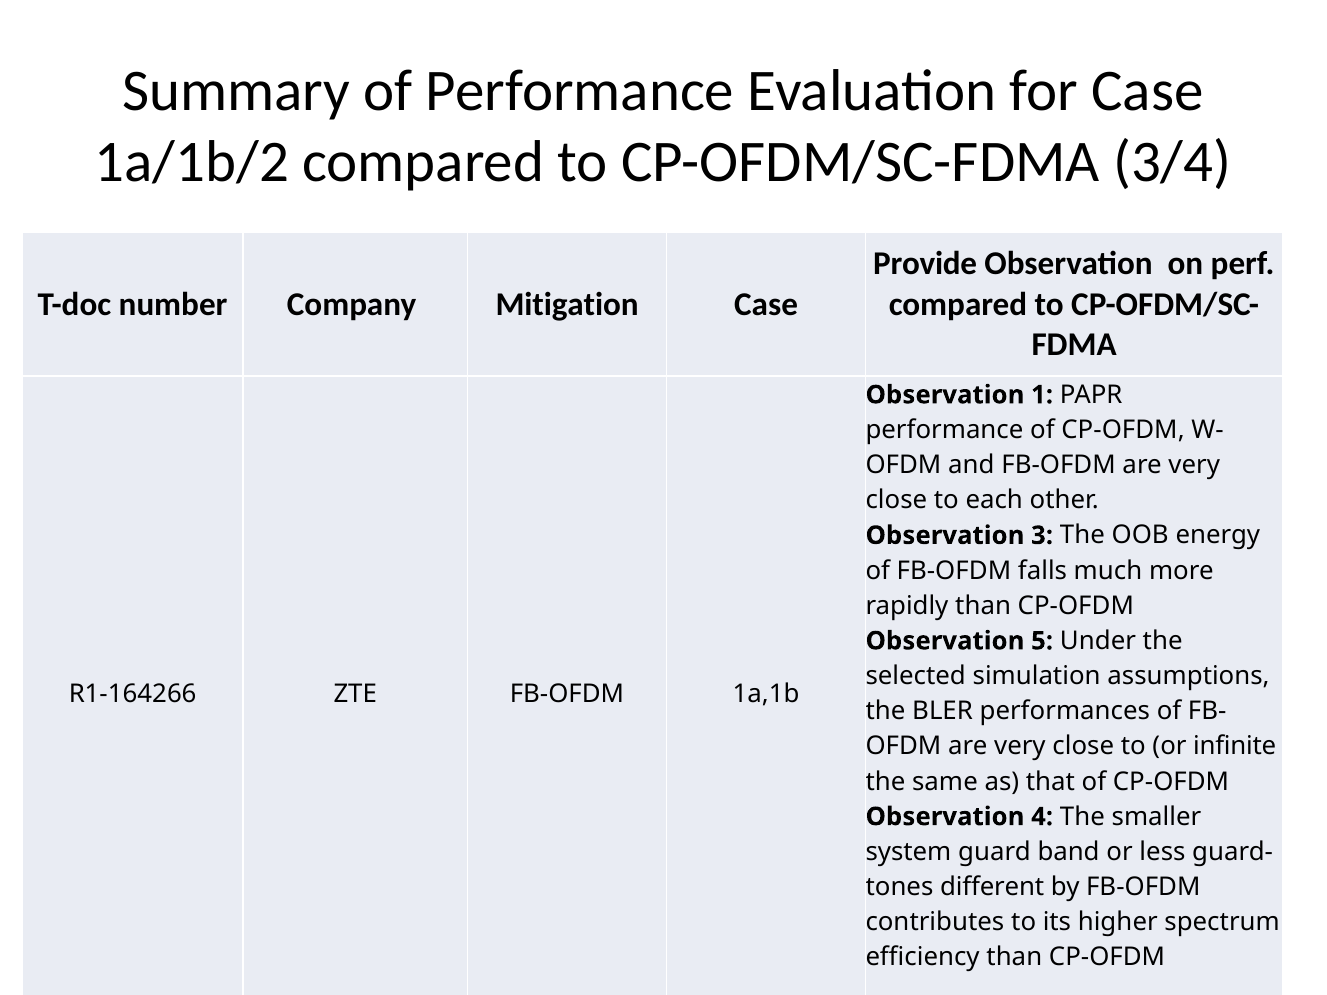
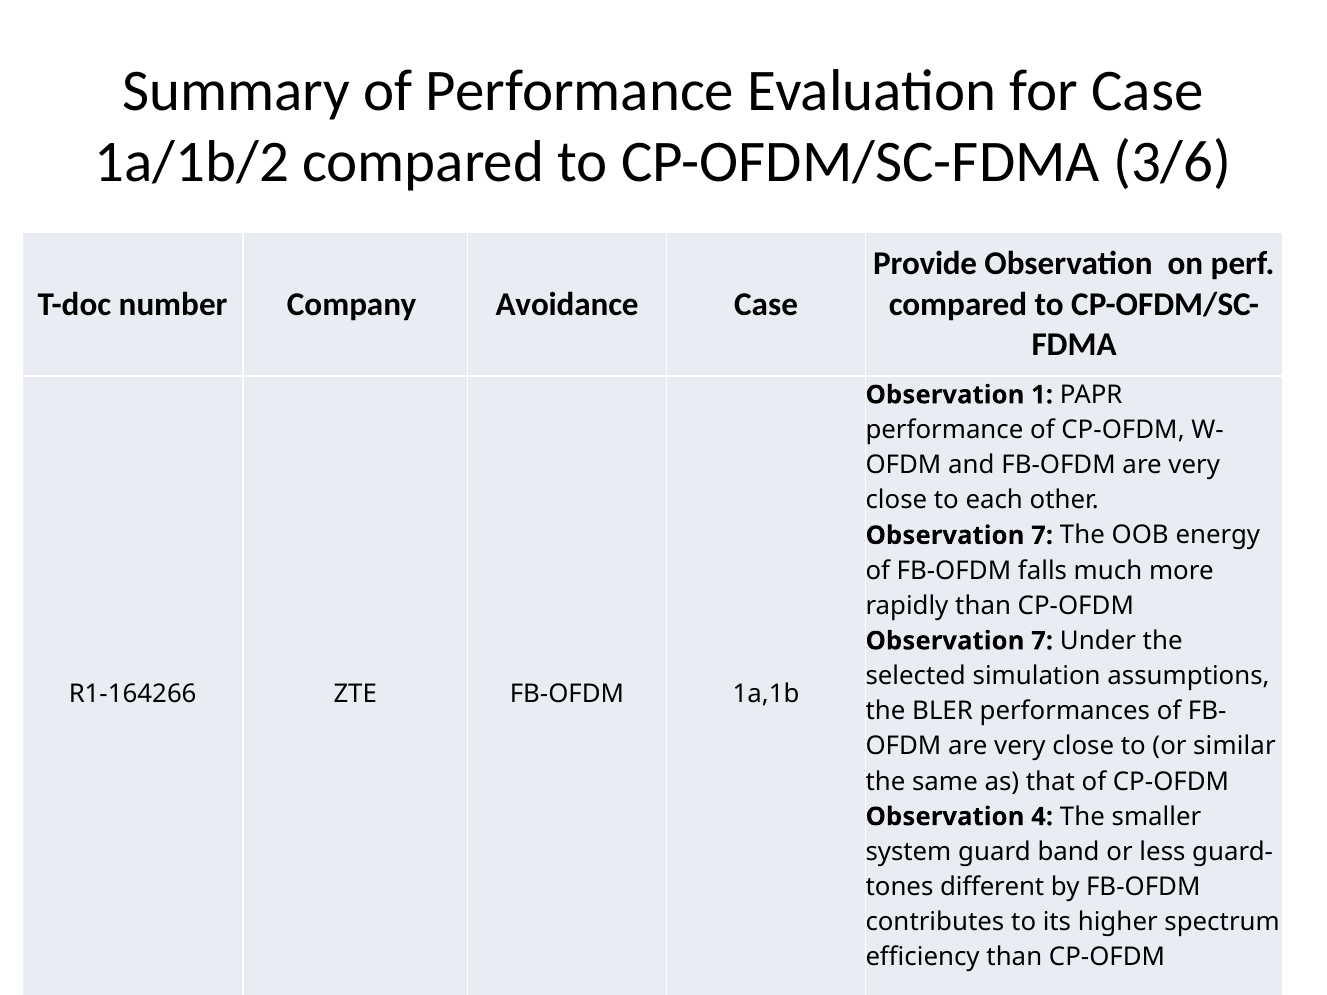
3/4: 3/4 -> 3/6
Mitigation: Mitigation -> Avoidance
3 at (1042, 536): 3 -> 7
5 at (1042, 641): 5 -> 7
infinite: infinite -> similar
